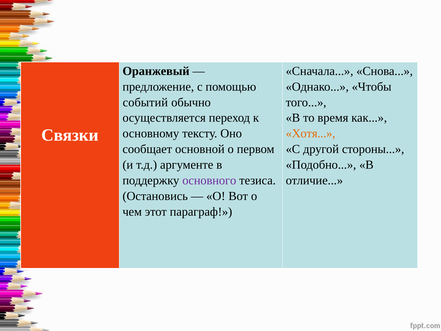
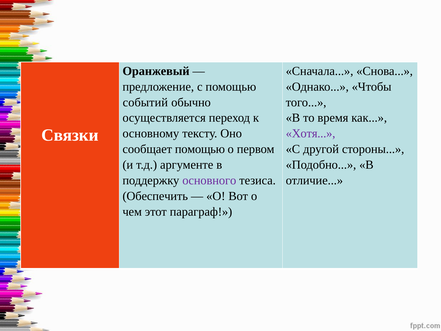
Хотя colour: orange -> purple
сообщает основной: основной -> помощью
Остановись: Остановись -> Обеспечить
